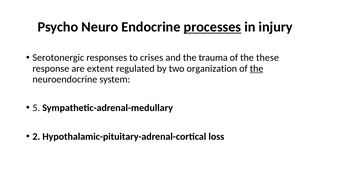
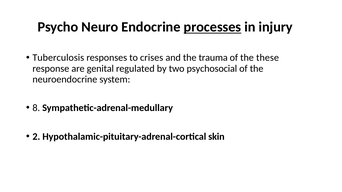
Serotonergic: Serotonergic -> Tuberculosis
extent: extent -> genital
organization: organization -> psychosocial
the at (257, 69) underline: present -> none
5: 5 -> 8
loss: loss -> skin
